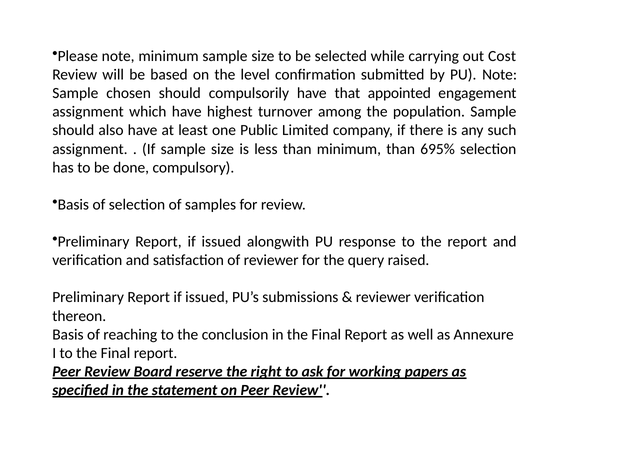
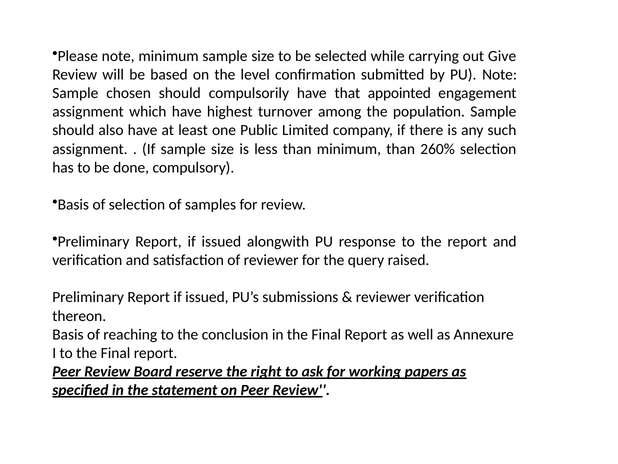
Cost: Cost -> Give
695%: 695% -> 260%
